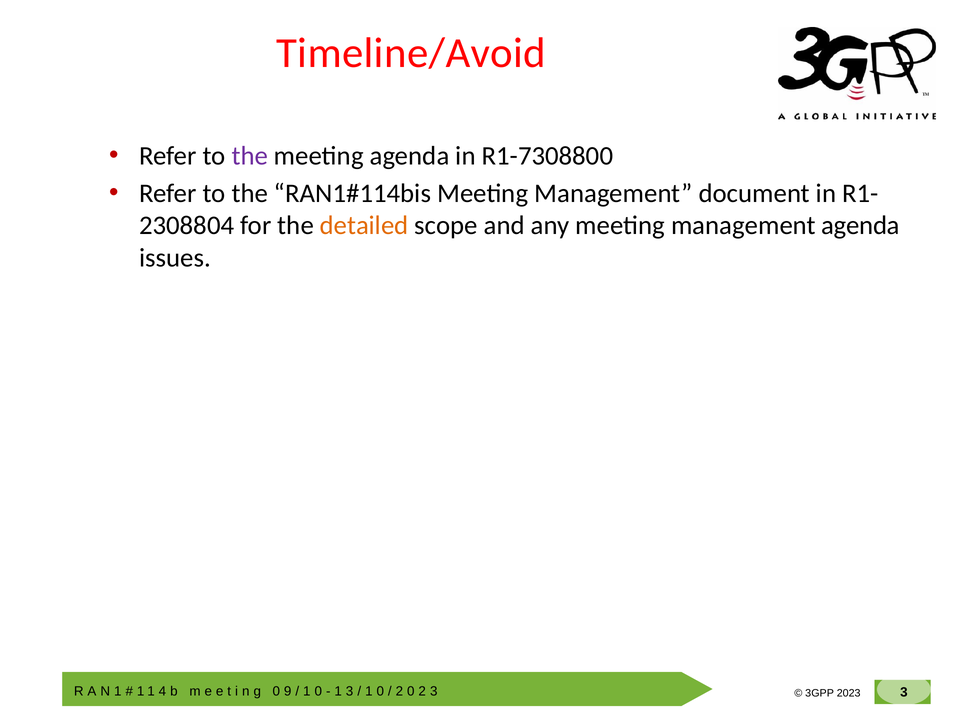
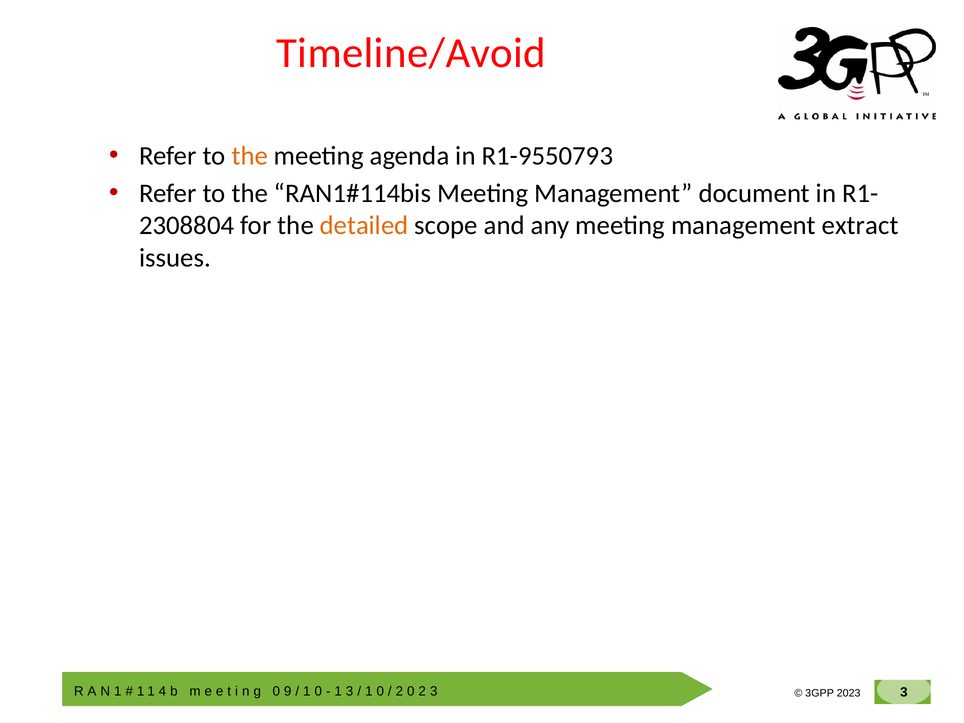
the at (250, 156) colour: purple -> orange
R1-7308800: R1-7308800 -> R1-9550793
management agenda: agenda -> extract
